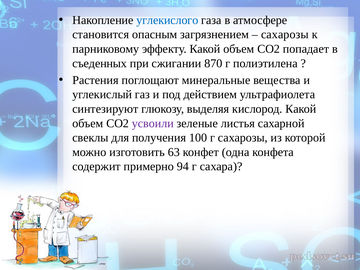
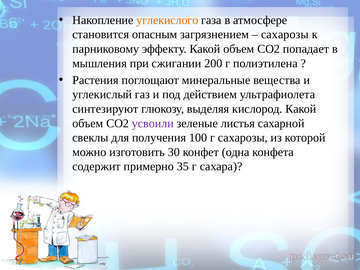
углекислого colour: blue -> orange
съеденных: съеденных -> мышления
870: 870 -> 200
63: 63 -> 30
94: 94 -> 35
